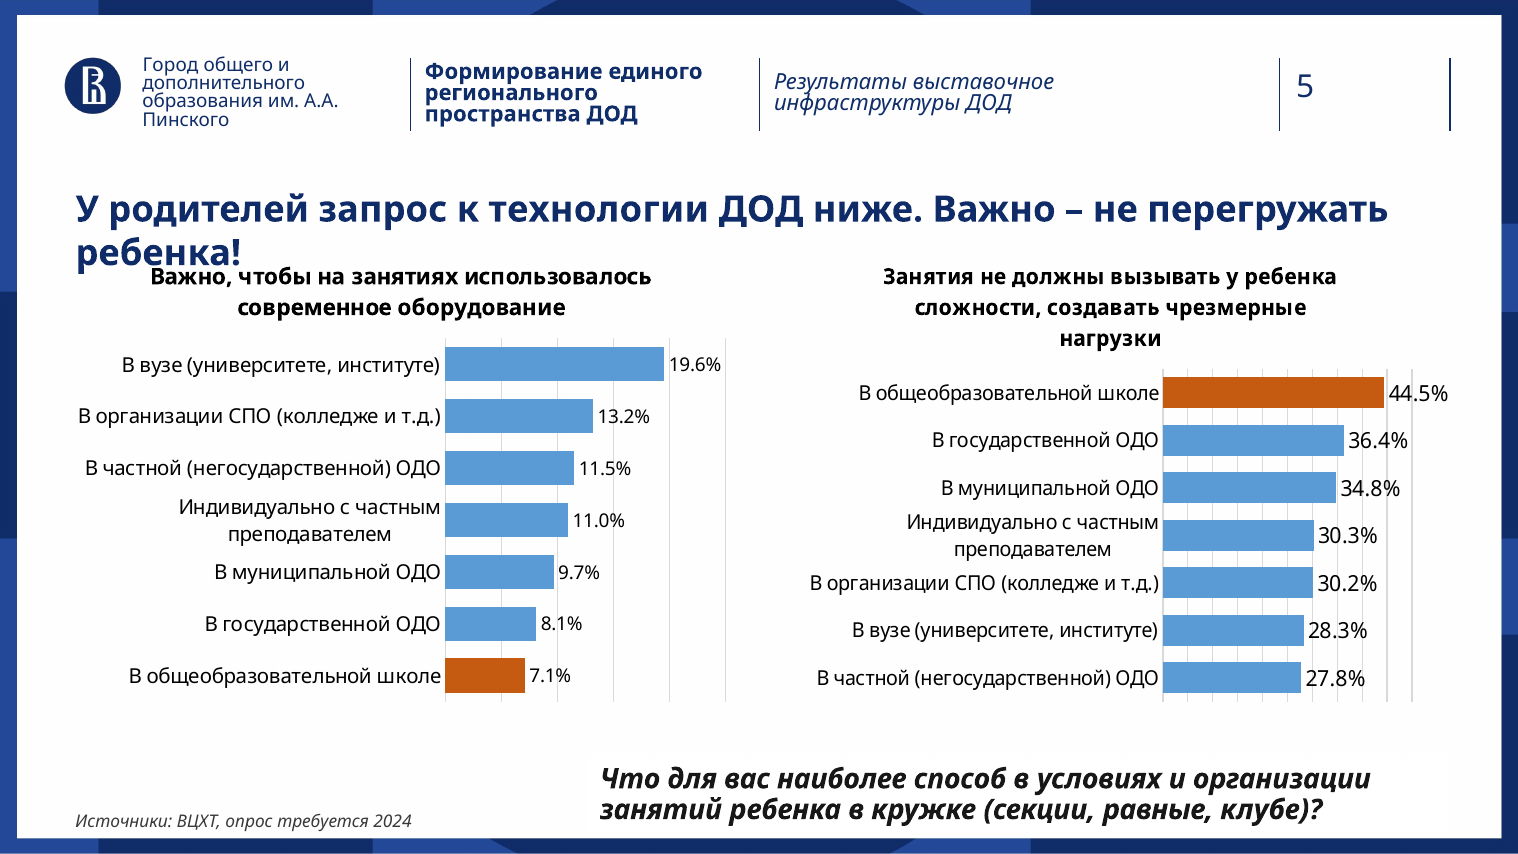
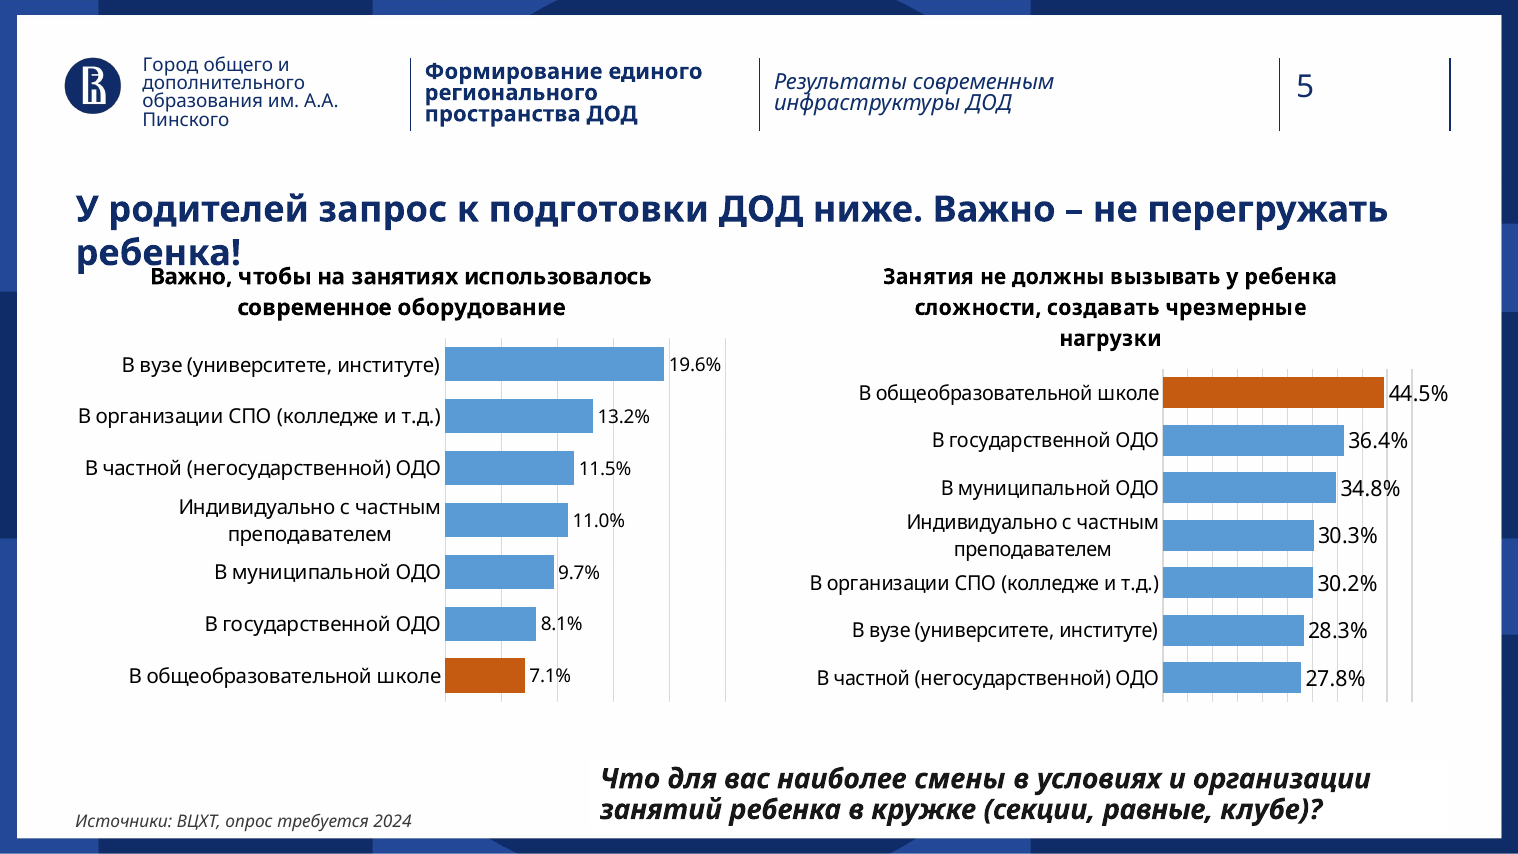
выставочное: выставочное -> современным
технологии: технологии -> подготовки
способ: способ -> смены
